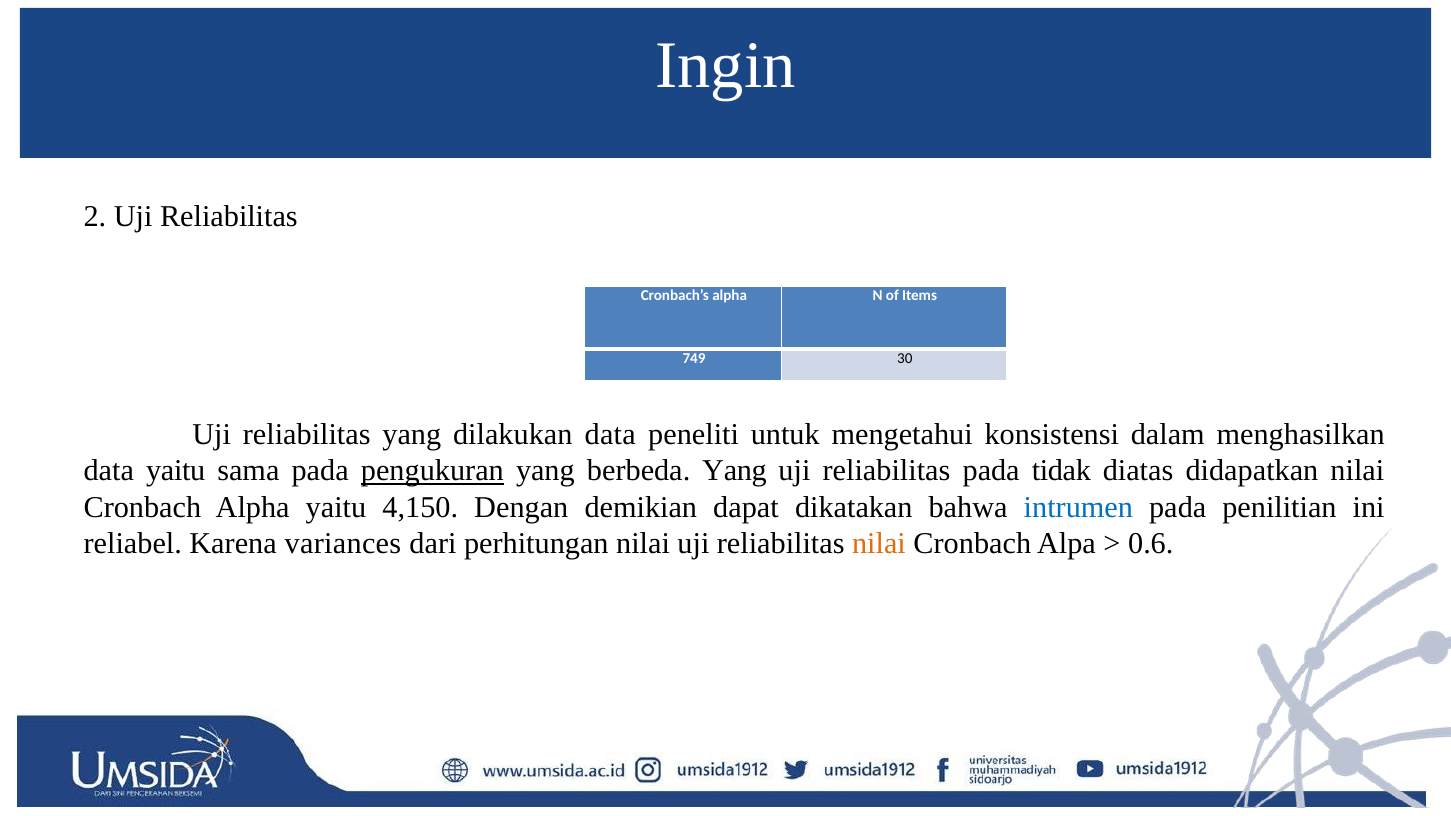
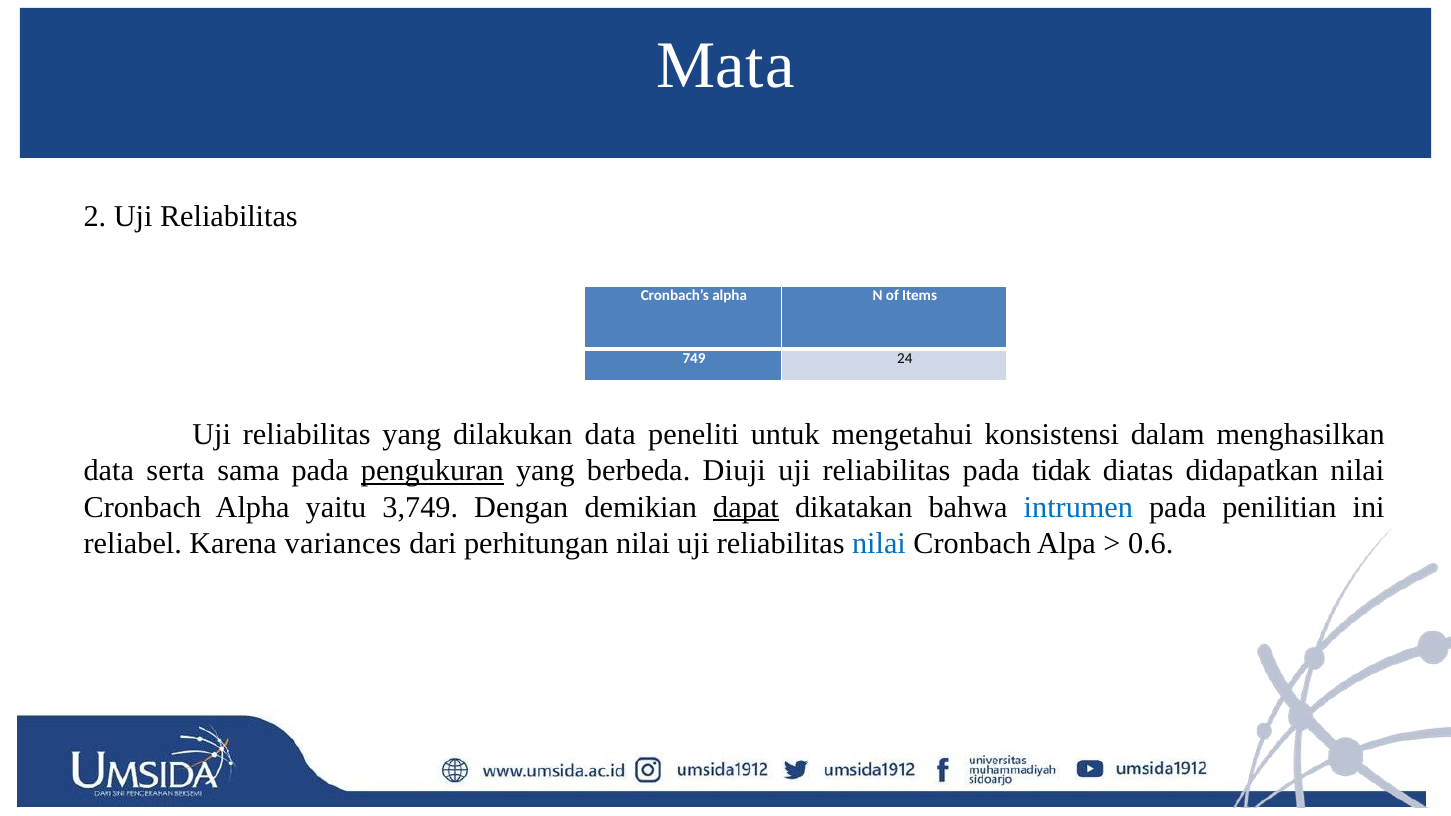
Ingin: Ingin -> Mata
30: 30 -> 24
data yaitu: yaitu -> serta
berbeda Yang: Yang -> Diuji
4,150: 4,150 -> 3,749
dapat underline: none -> present
nilai at (879, 543) colour: orange -> blue
